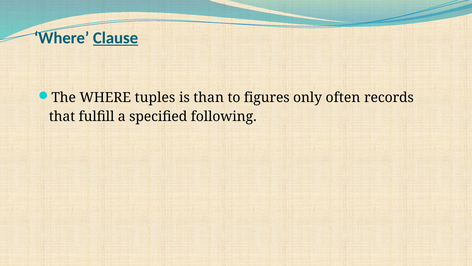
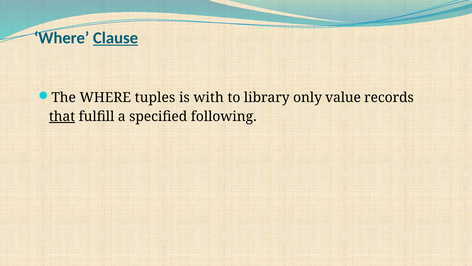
than: than -> with
figures: figures -> library
often: often -> value
that underline: none -> present
